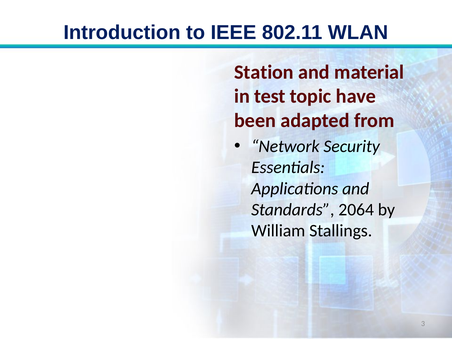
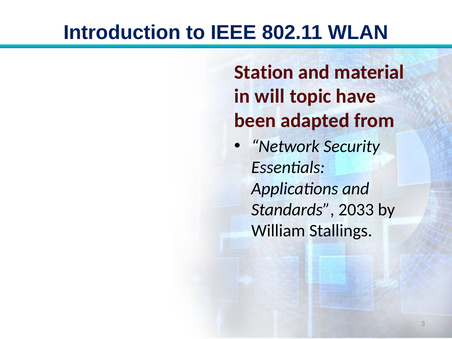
test: test -> will
2064: 2064 -> 2033
